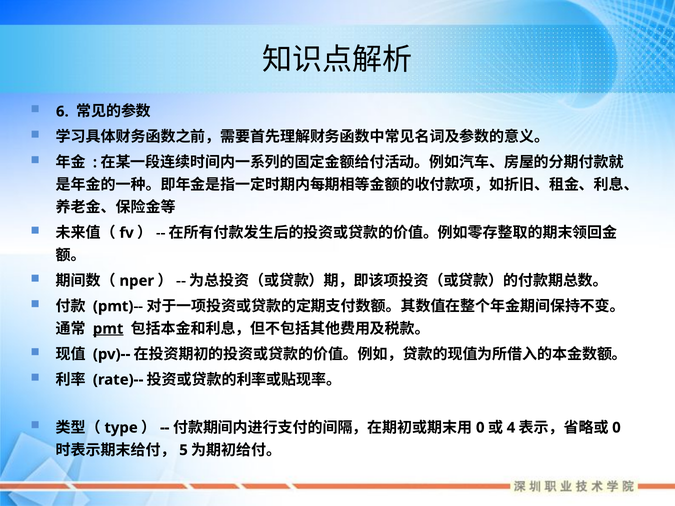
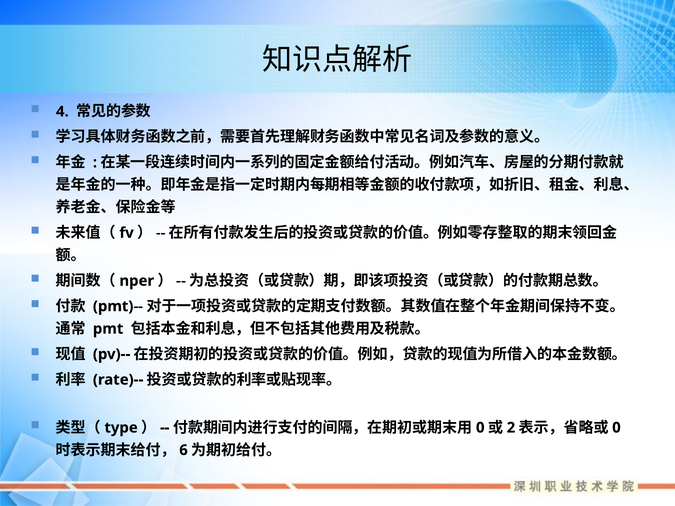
6: 6 -> 4
pmt underline: present -> none
4: 4 -> 2
5: 5 -> 6
